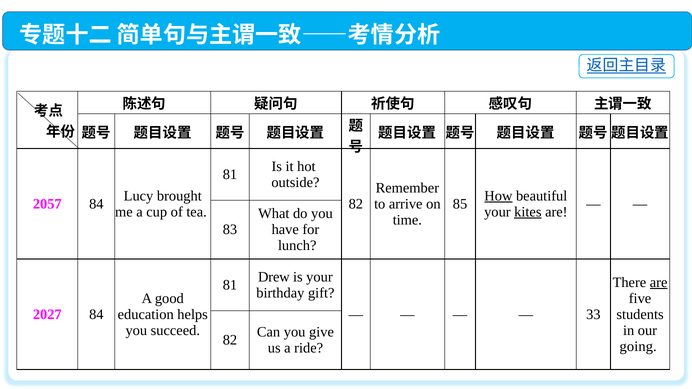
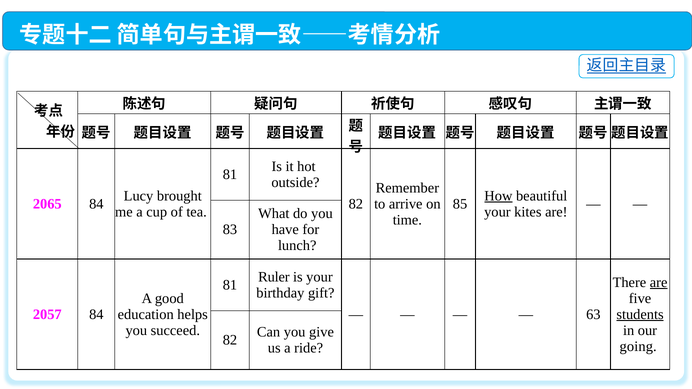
2057: 2057 -> 2065
kites underline: present -> none
Drew: Drew -> Ruler
2027: 2027 -> 2057
33: 33 -> 63
students underline: none -> present
